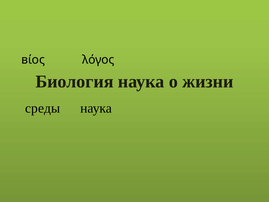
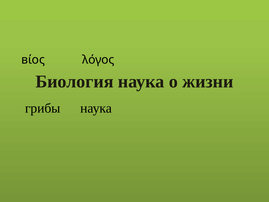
среды: среды -> грибы
